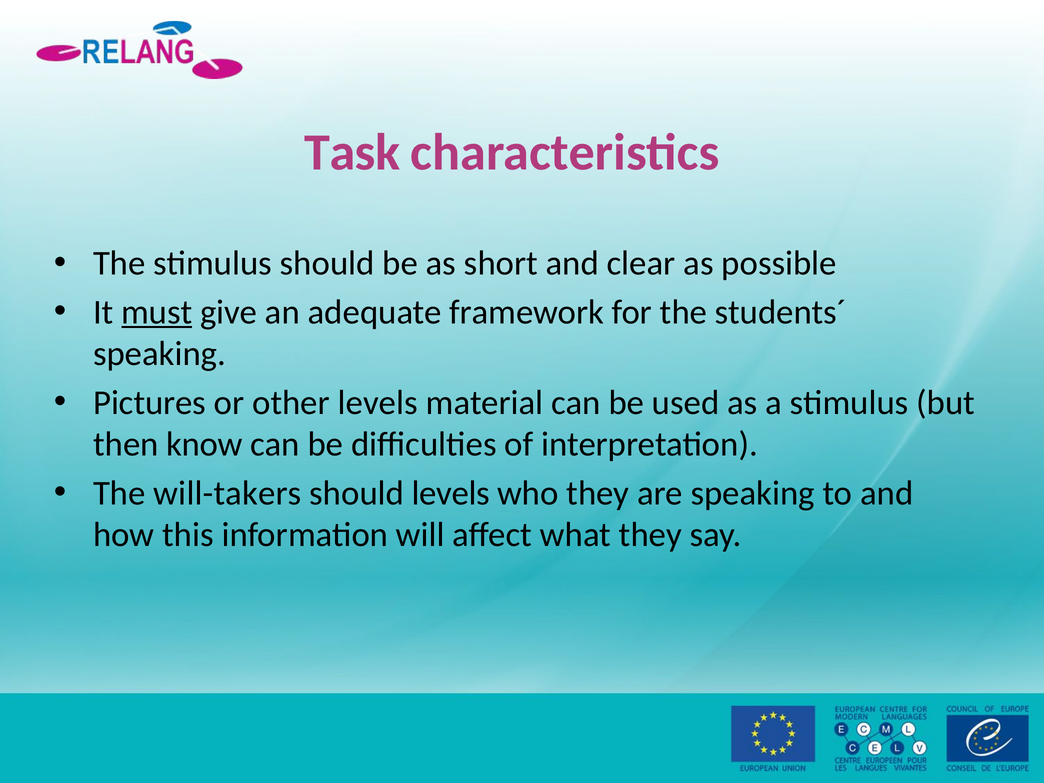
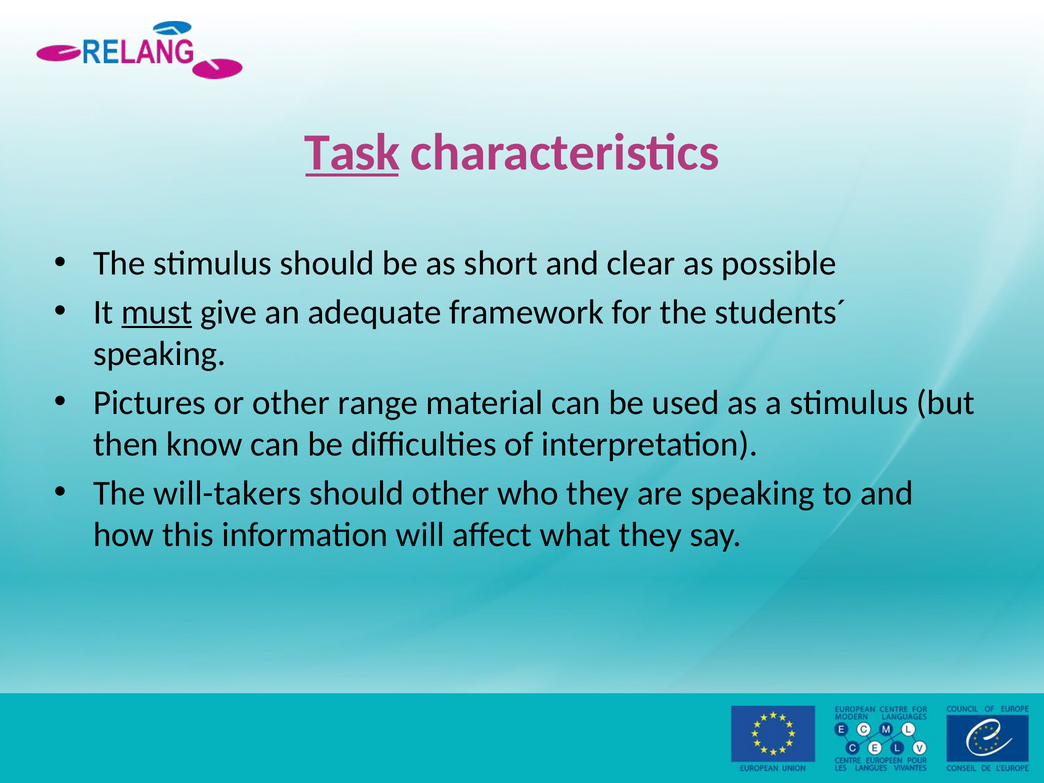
Task underline: none -> present
other levels: levels -> range
should levels: levels -> other
